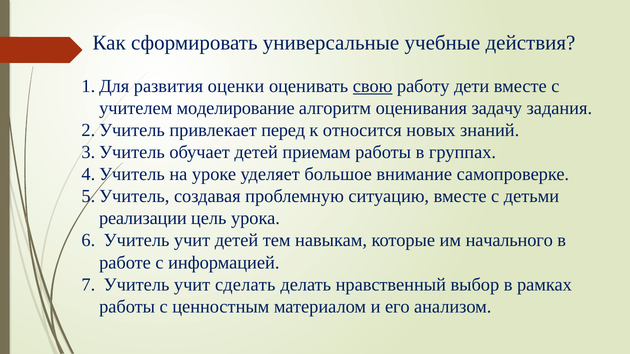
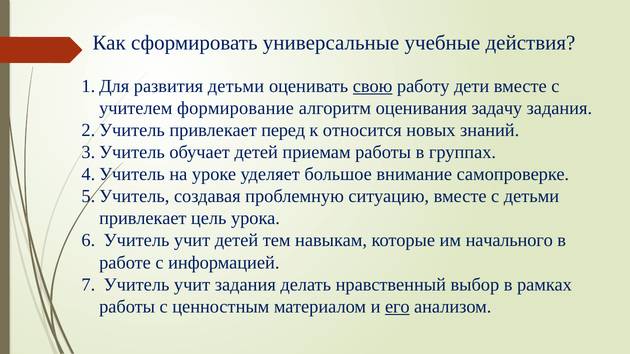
развития оценки: оценки -> детьми
моделирование: моделирование -> формирование
реализации at (143, 219): реализации -> привлекает
учит сделать: сделать -> задания
его underline: none -> present
